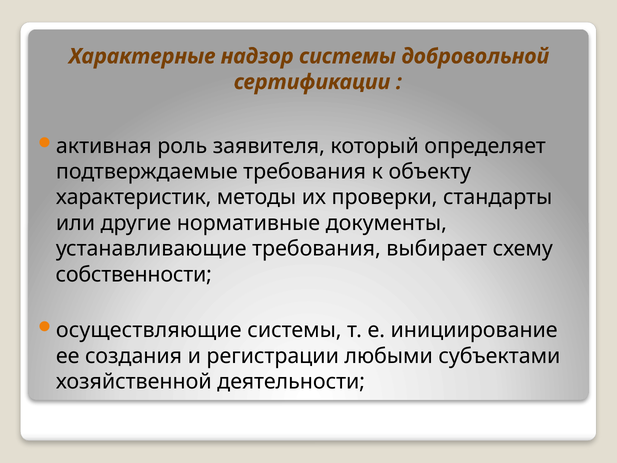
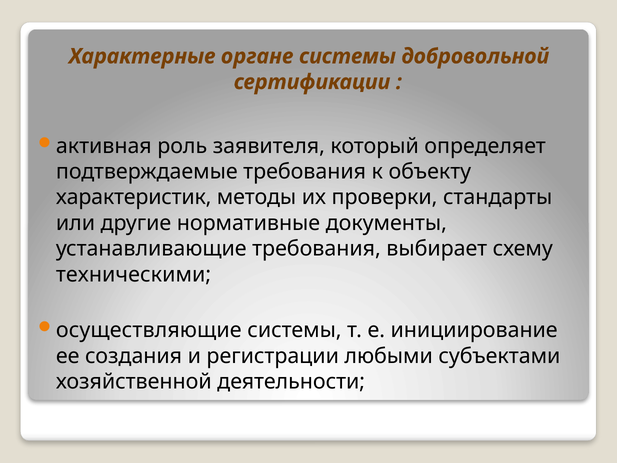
надзор: надзор -> органе
собственности: собственности -> техническими
